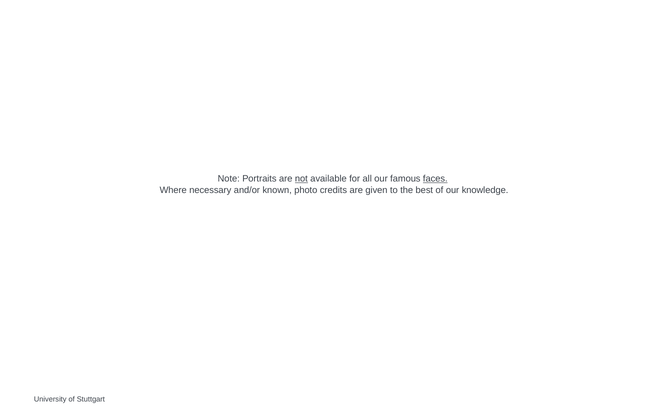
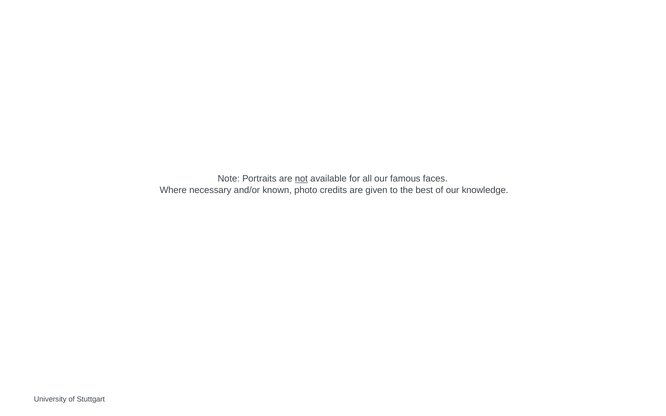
faces underline: present -> none
